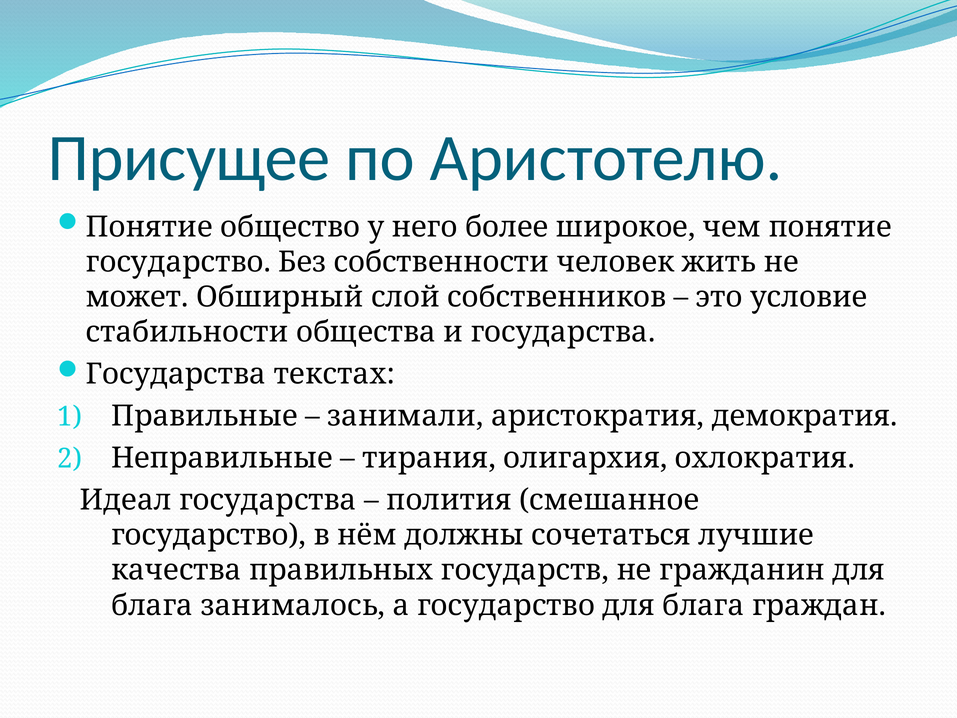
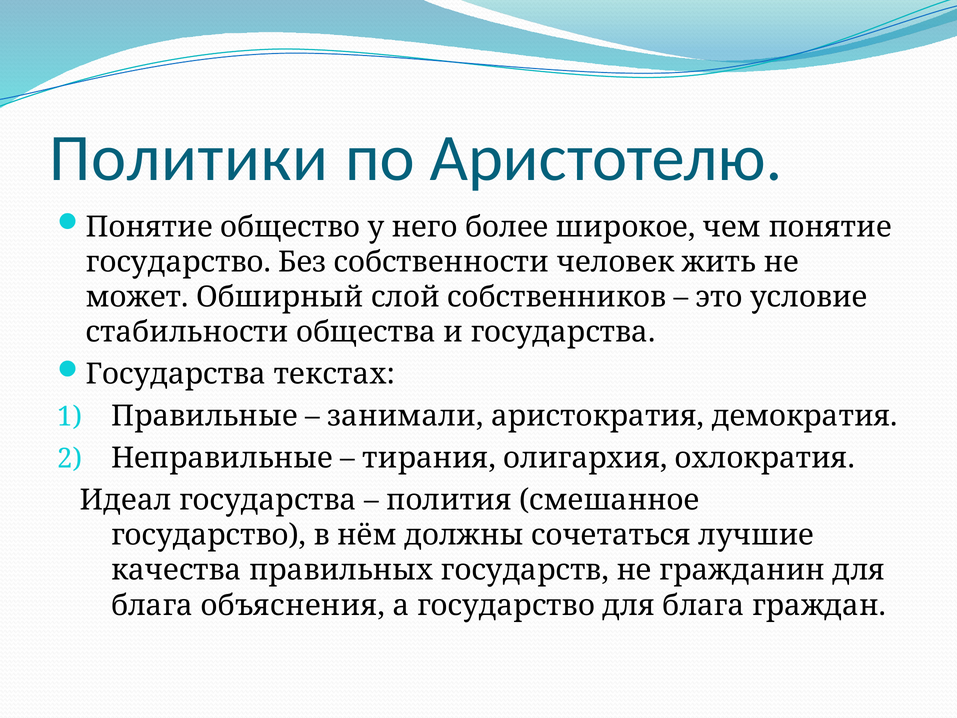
Присущее: Присущее -> Политики
занималось: занималось -> объяснения
